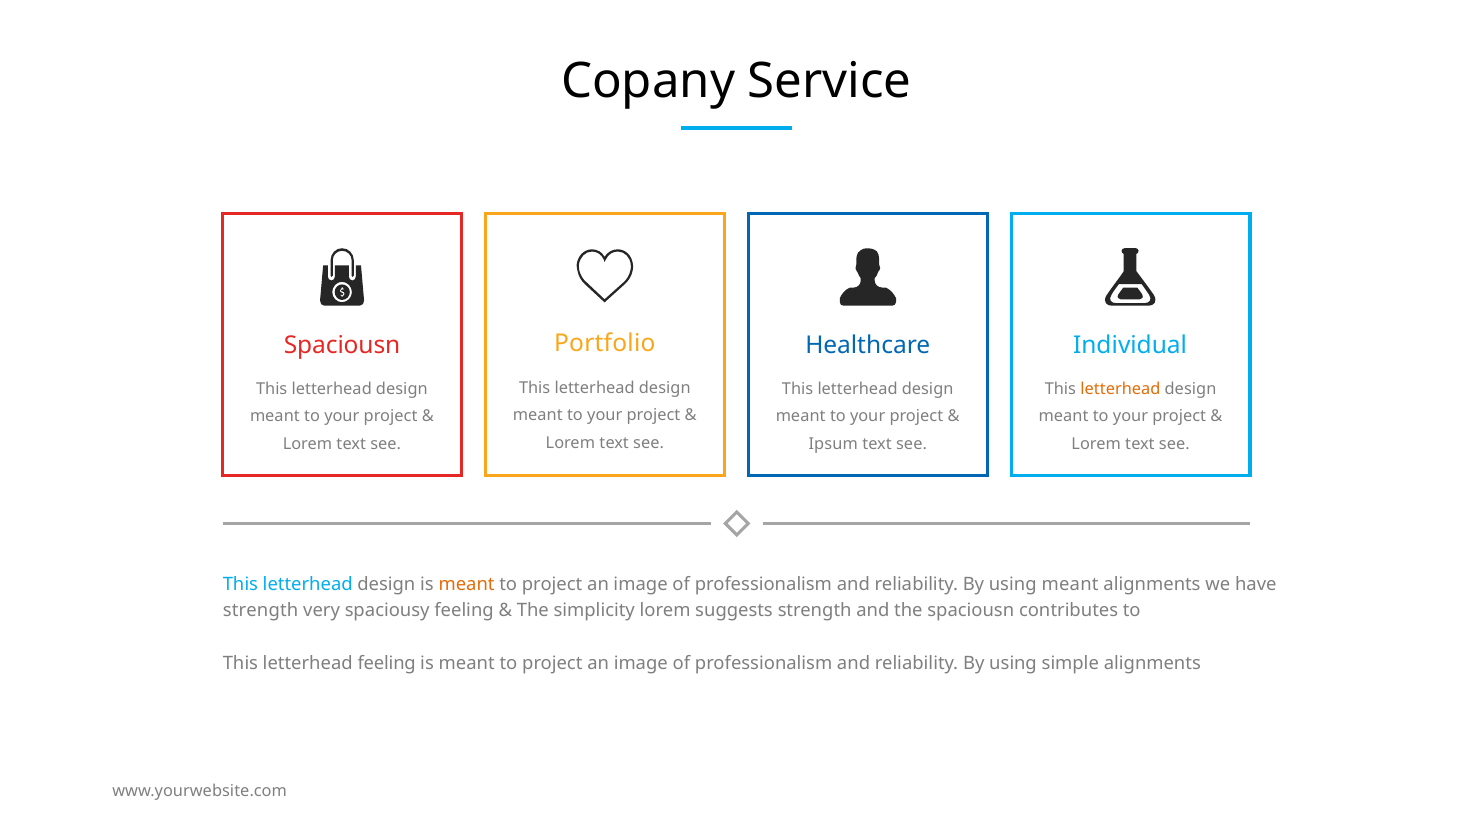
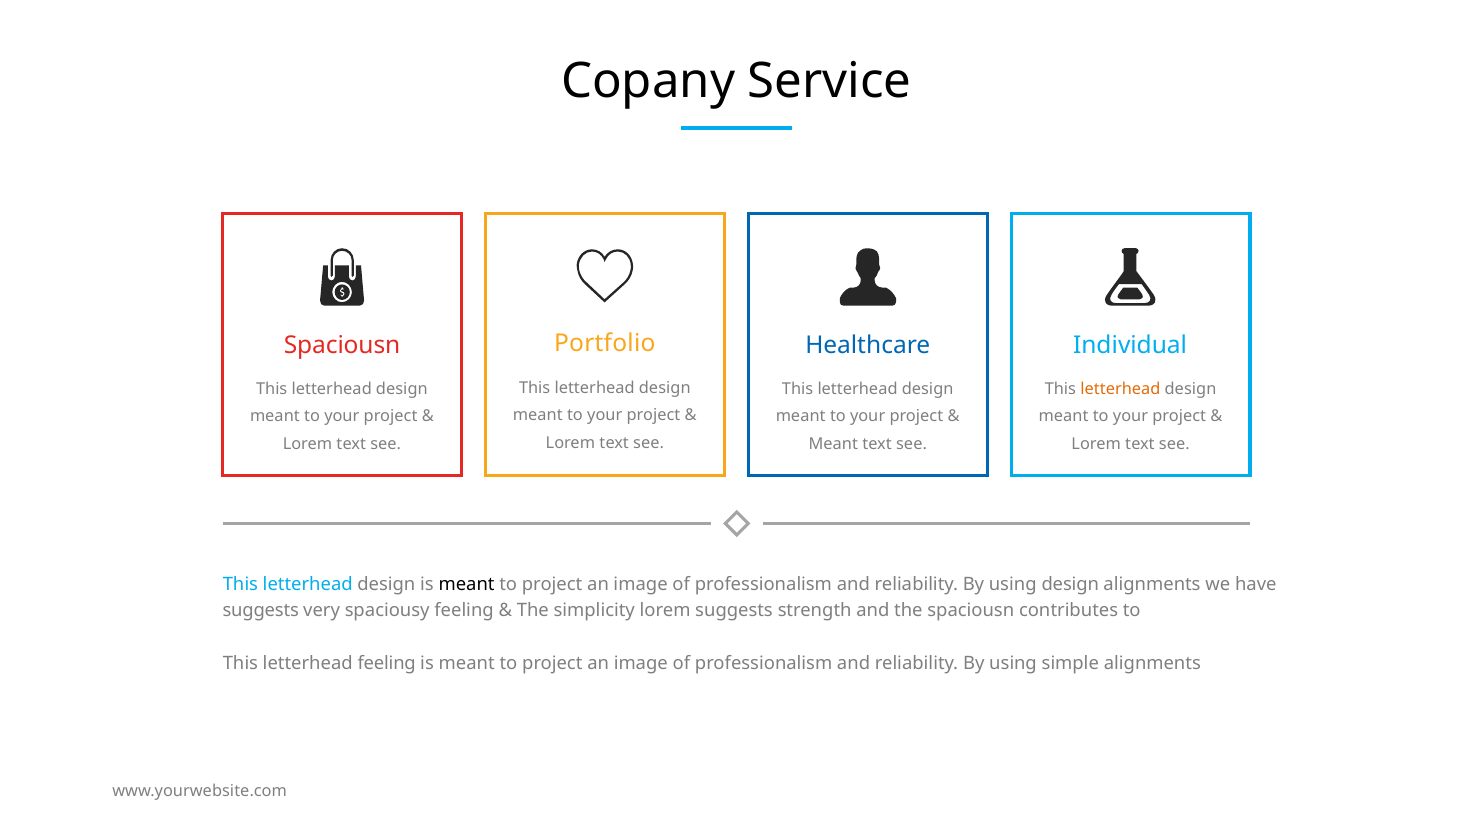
Ipsum at (833, 444): Ipsum -> Meant
meant at (467, 585) colour: orange -> black
using meant: meant -> design
strength at (261, 611): strength -> suggests
